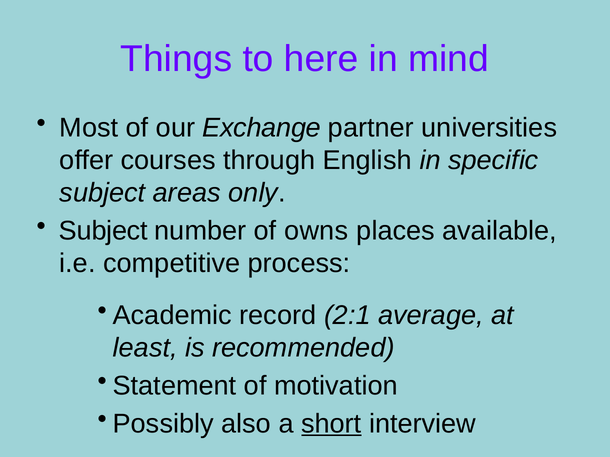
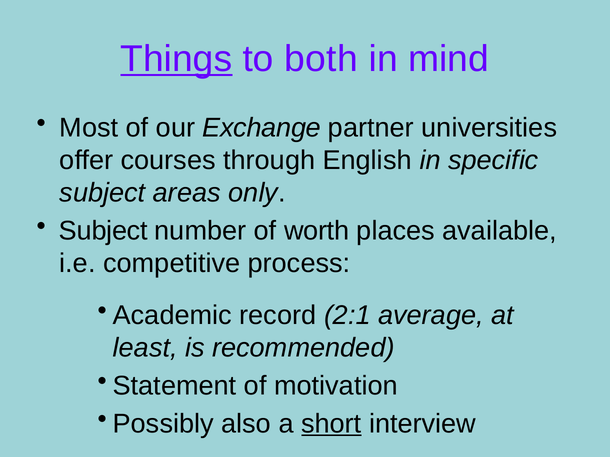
Things underline: none -> present
here: here -> both
owns: owns -> worth
